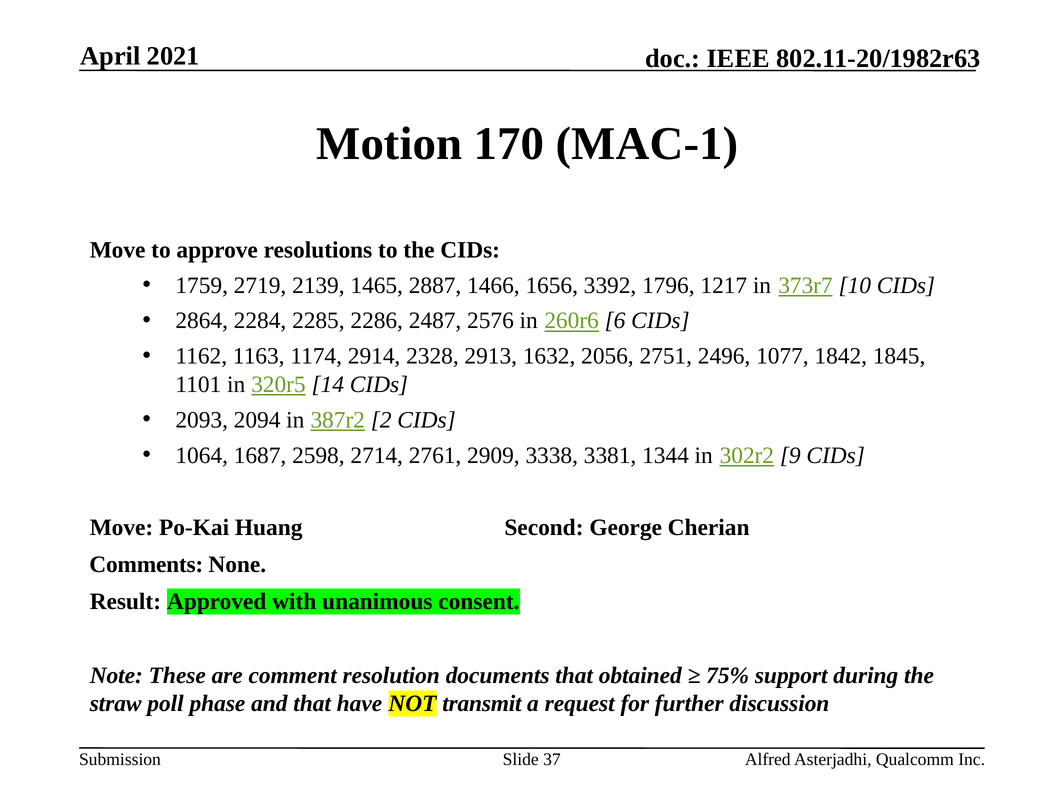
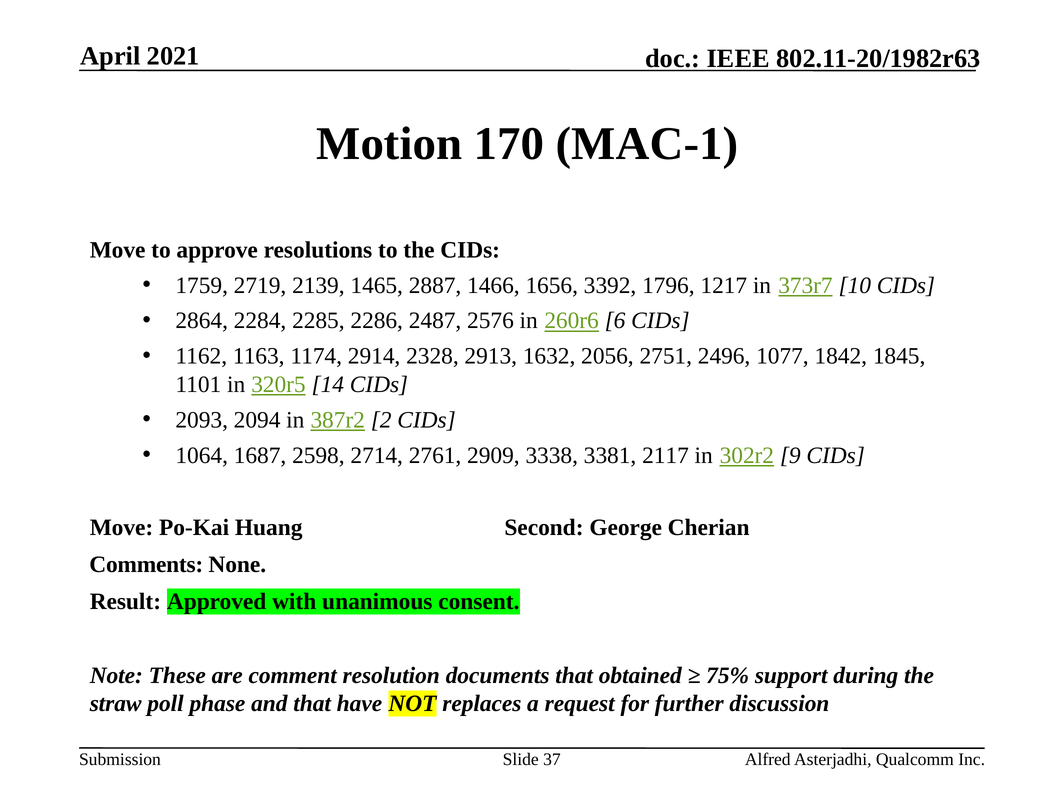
1344: 1344 -> 2117
transmit: transmit -> replaces
